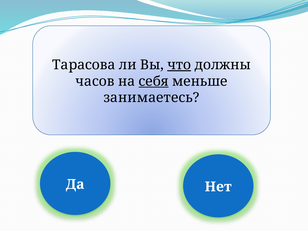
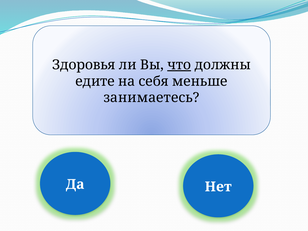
Тарасова: Тарасова -> Здоровья
часов: часов -> едите
себя underline: present -> none
